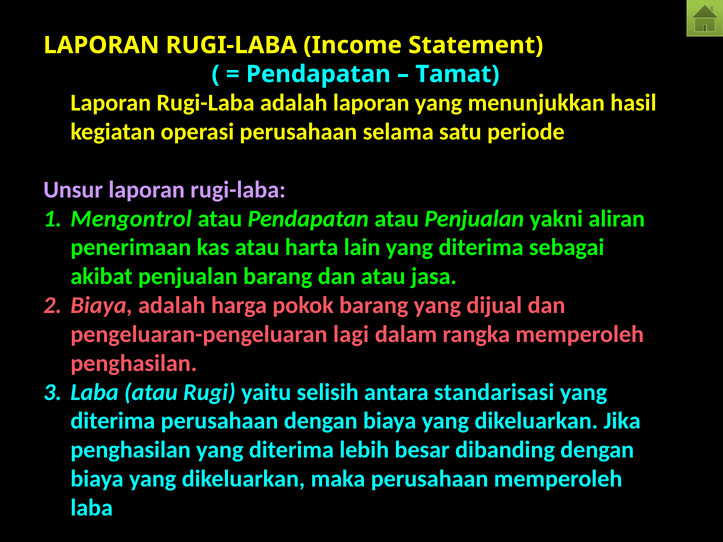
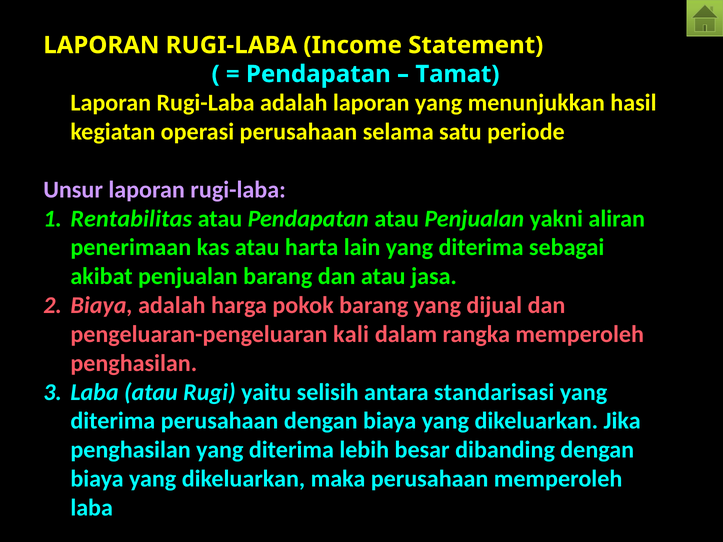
Mengontrol: Mengontrol -> Rentabilitas
lagi: lagi -> kali
